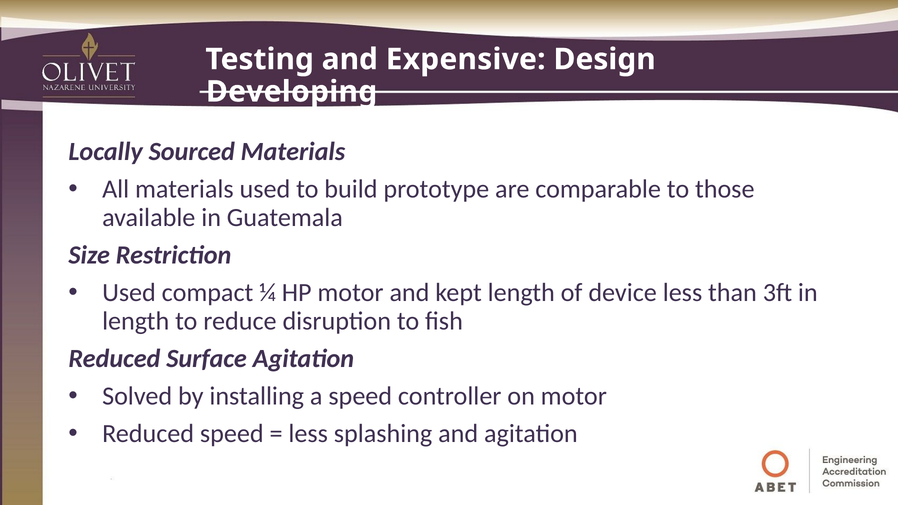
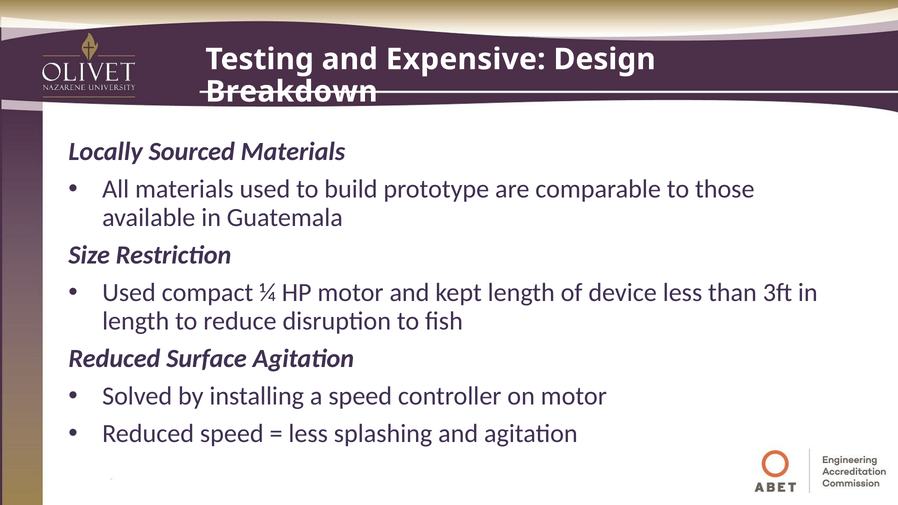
Developing: Developing -> Breakdown
